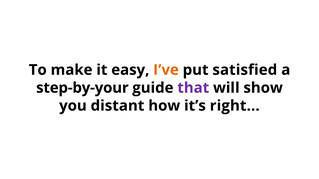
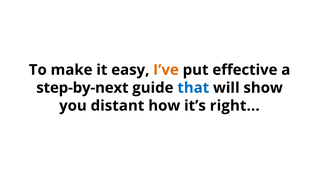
satisfied: satisfied -> effective
step-by-your: step-by-your -> step-by-next
that colour: purple -> blue
